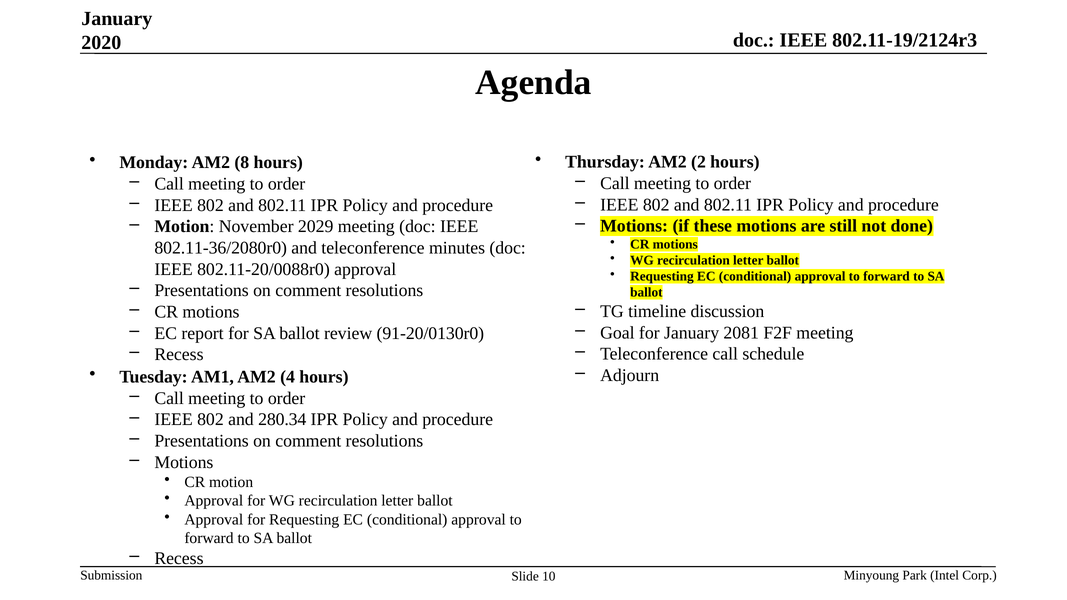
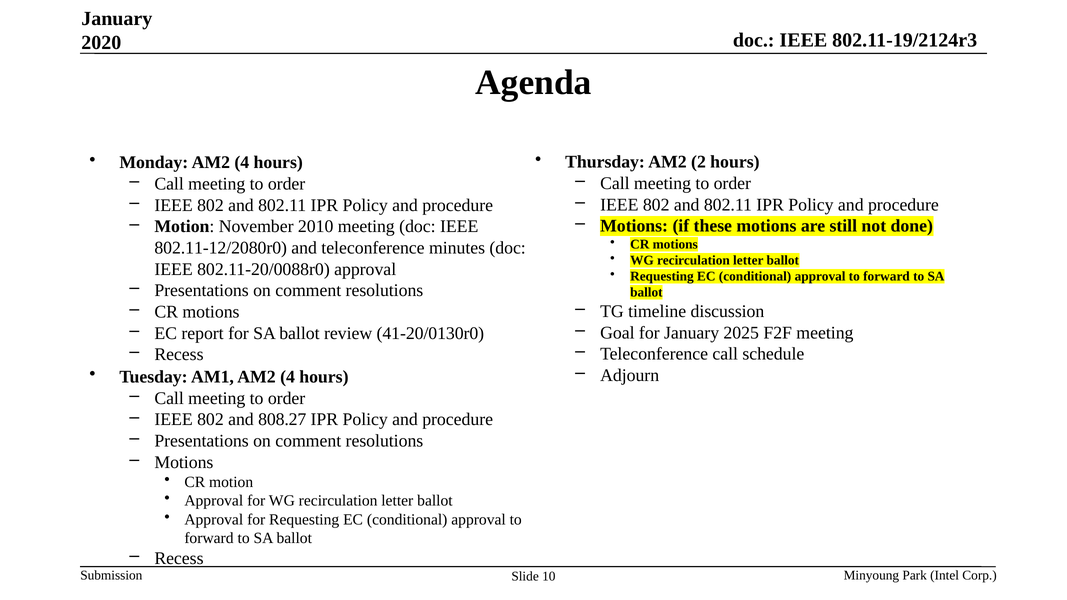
Monday AM2 8: 8 -> 4
2029: 2029 -> 2010
802.11-36/2080r0: 802.11-36/2080r0 -> 802.11-12/2080r0
2081: 2081 -> 2025
91-20/0130r0: 91-20/0130r0 -> 41-20/0130r0
280.34: 280.34 -> 808.27
